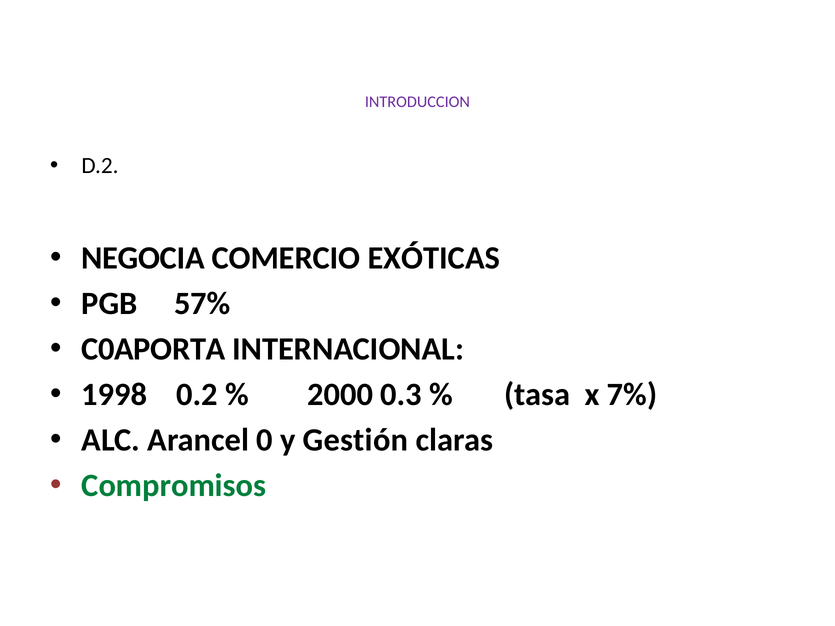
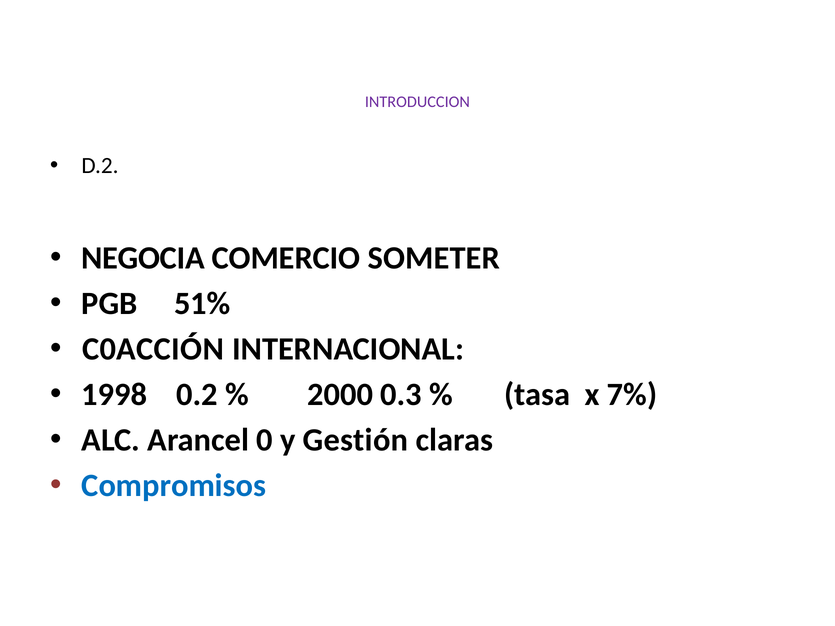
EXÓTICAS: EXÓTICAS -> SOMETER
57%: 57% -> 51%
C0APORTA: C0APORTA -> C0ACCIÓN
Compromisos colour: green -> blue
